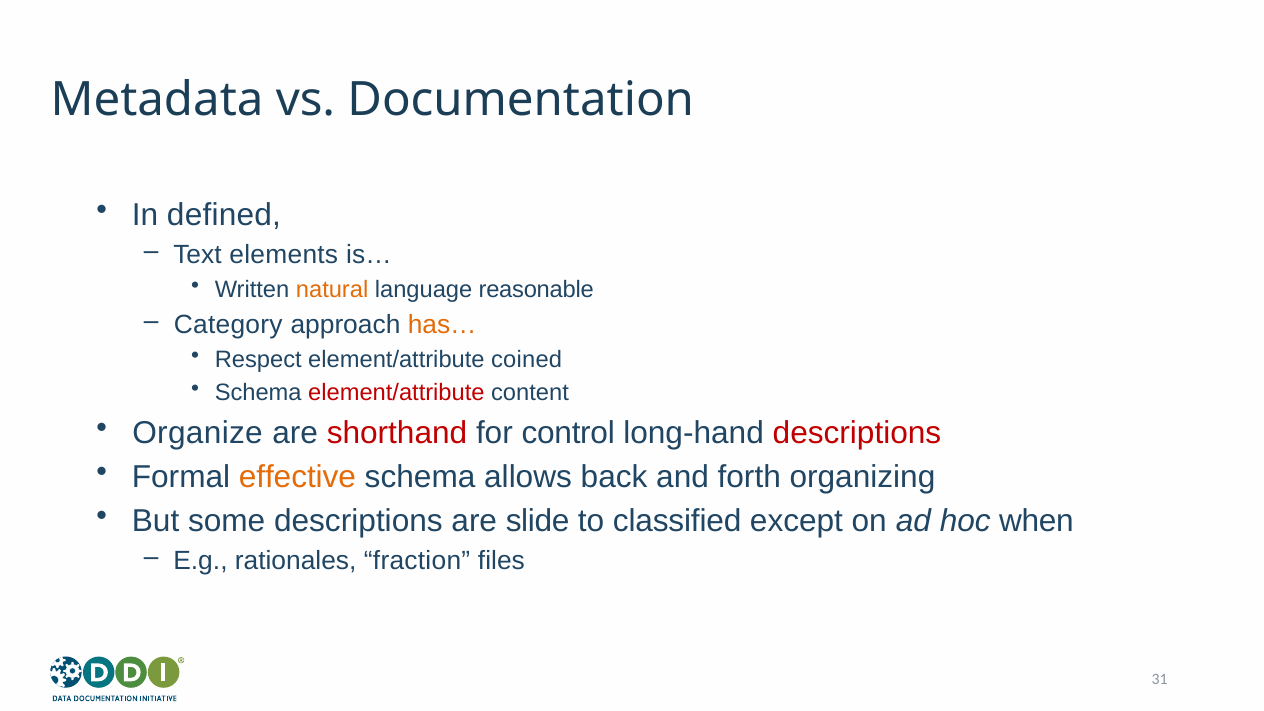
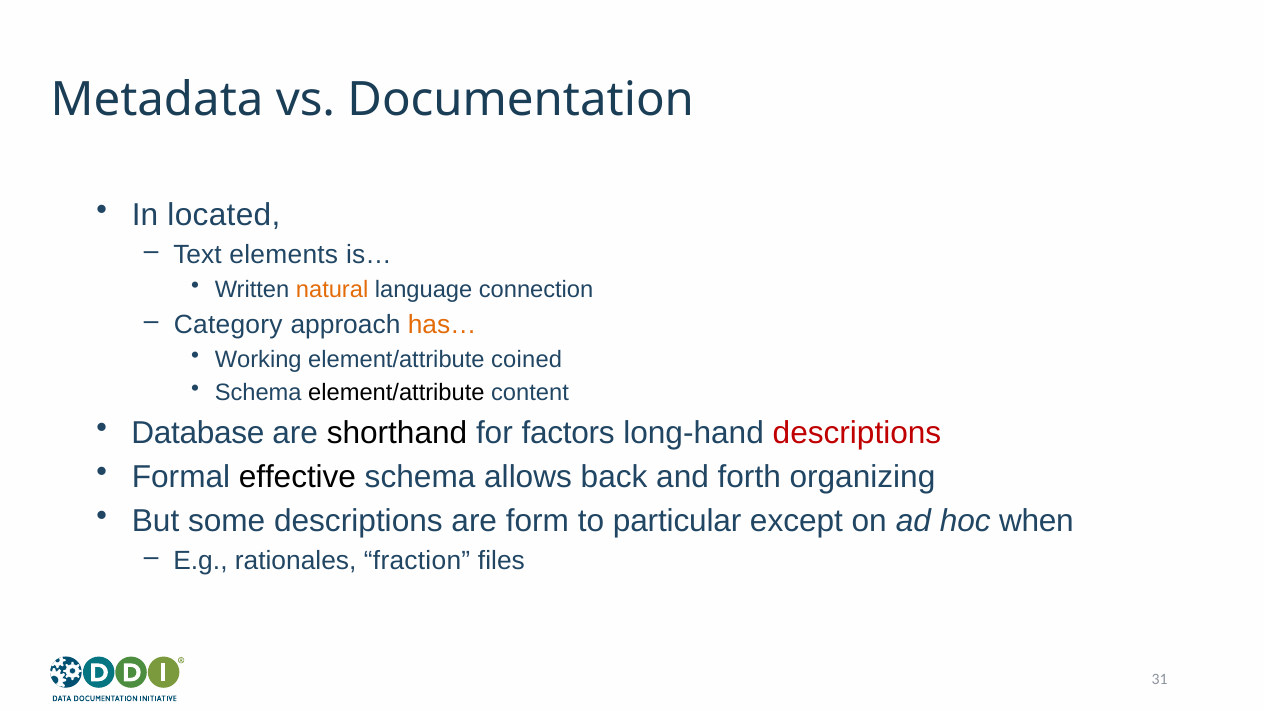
defined: defined -> located
reasonable: reasonable -> connection
Respect: Respect -> Working
element/attribute at (396, 393) colour: red -> black
Organize: Organize -> Database
shorthand colour: red -> black
control: control -> factors
effective colour: orange -> black
slide: slide -> form
classified: classified -> particular
